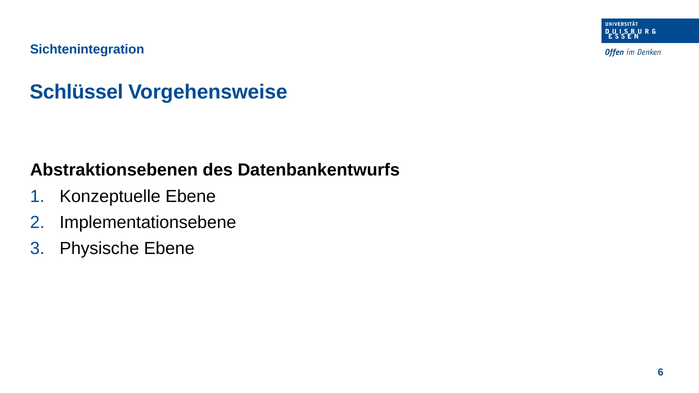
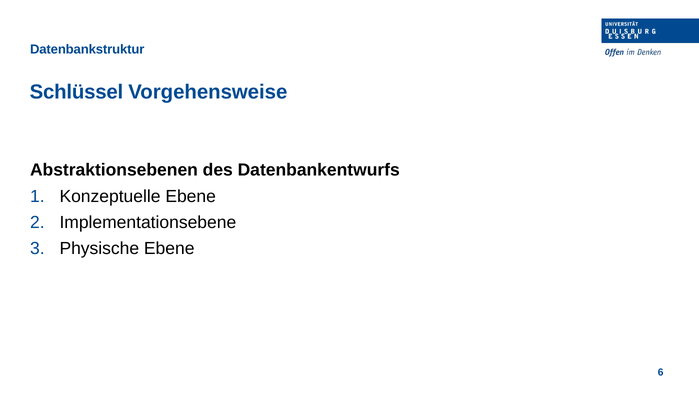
Sichtenintegration: Sichtenintegration -> Datenbankstruktur
